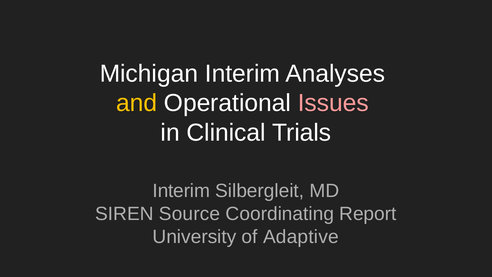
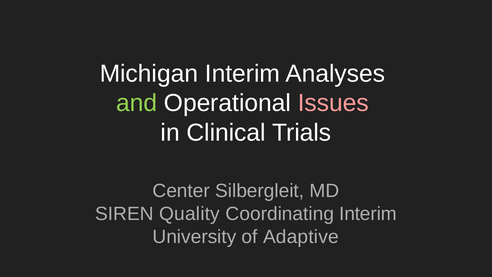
and colour: yellow -> light green
Interim at (181, 191): Interim -> Center
Source: Source -> Quality
Coordinating Report: Report -> Interim
